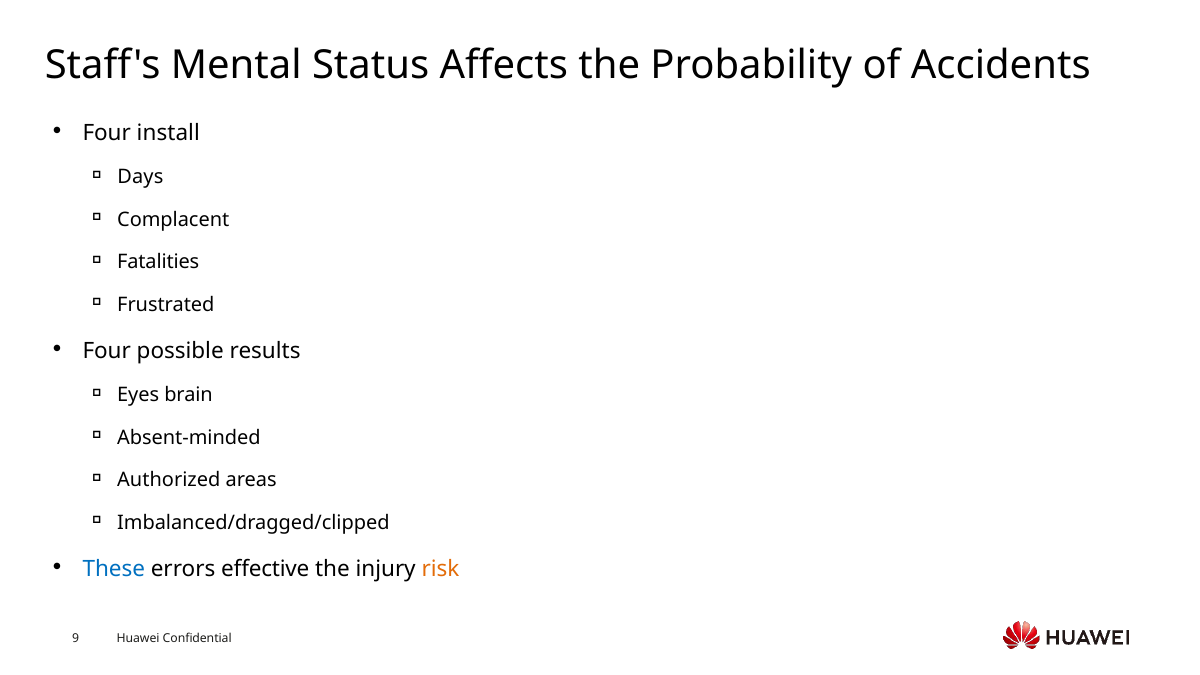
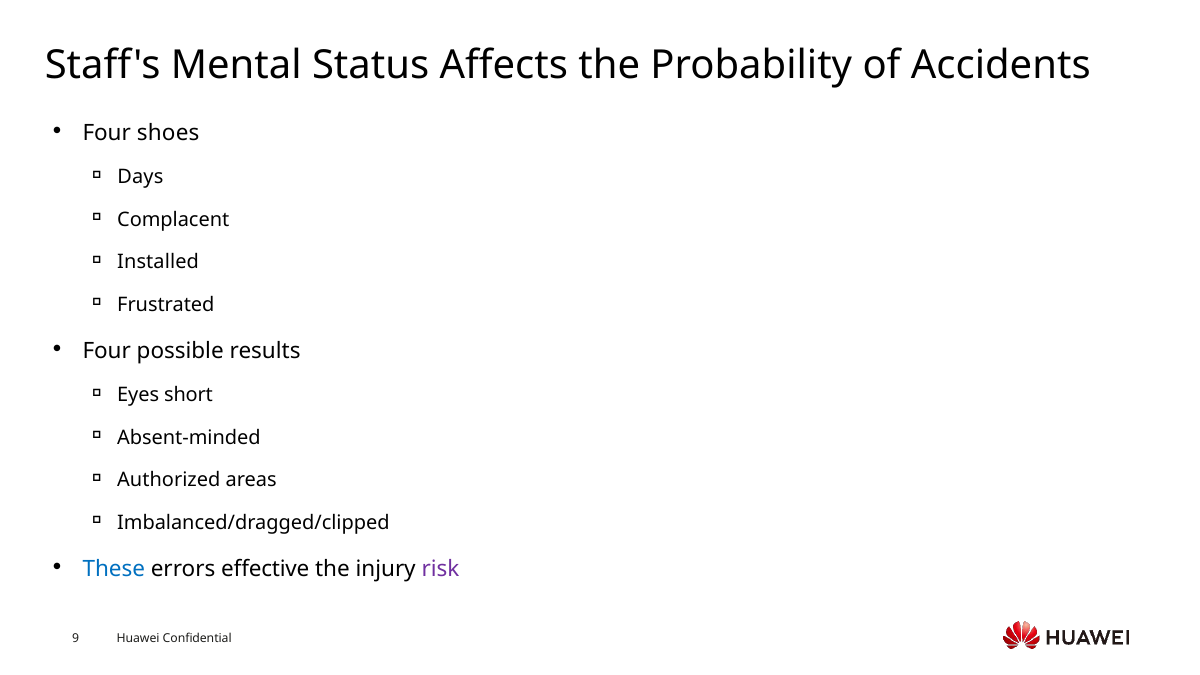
install: install -> shoes
Fatalities: Fatalities -> Installed
brain: brain -> short
risk colour: orange -> purple
